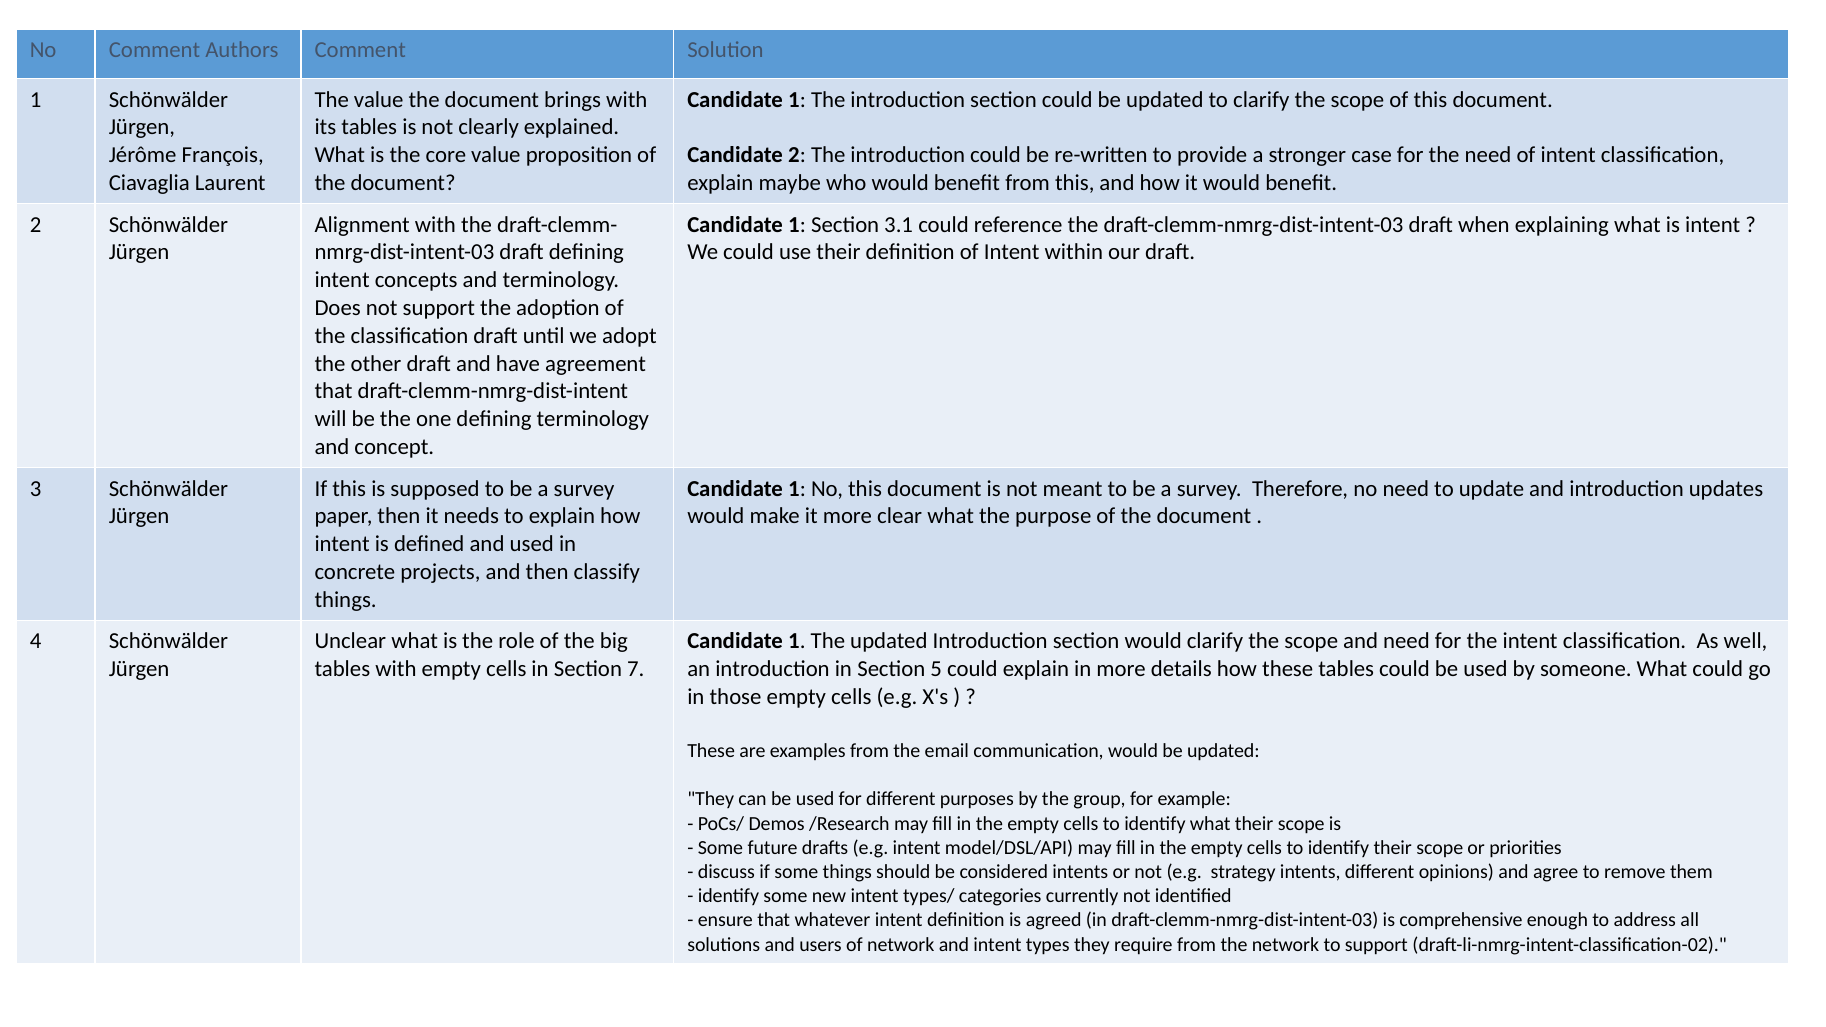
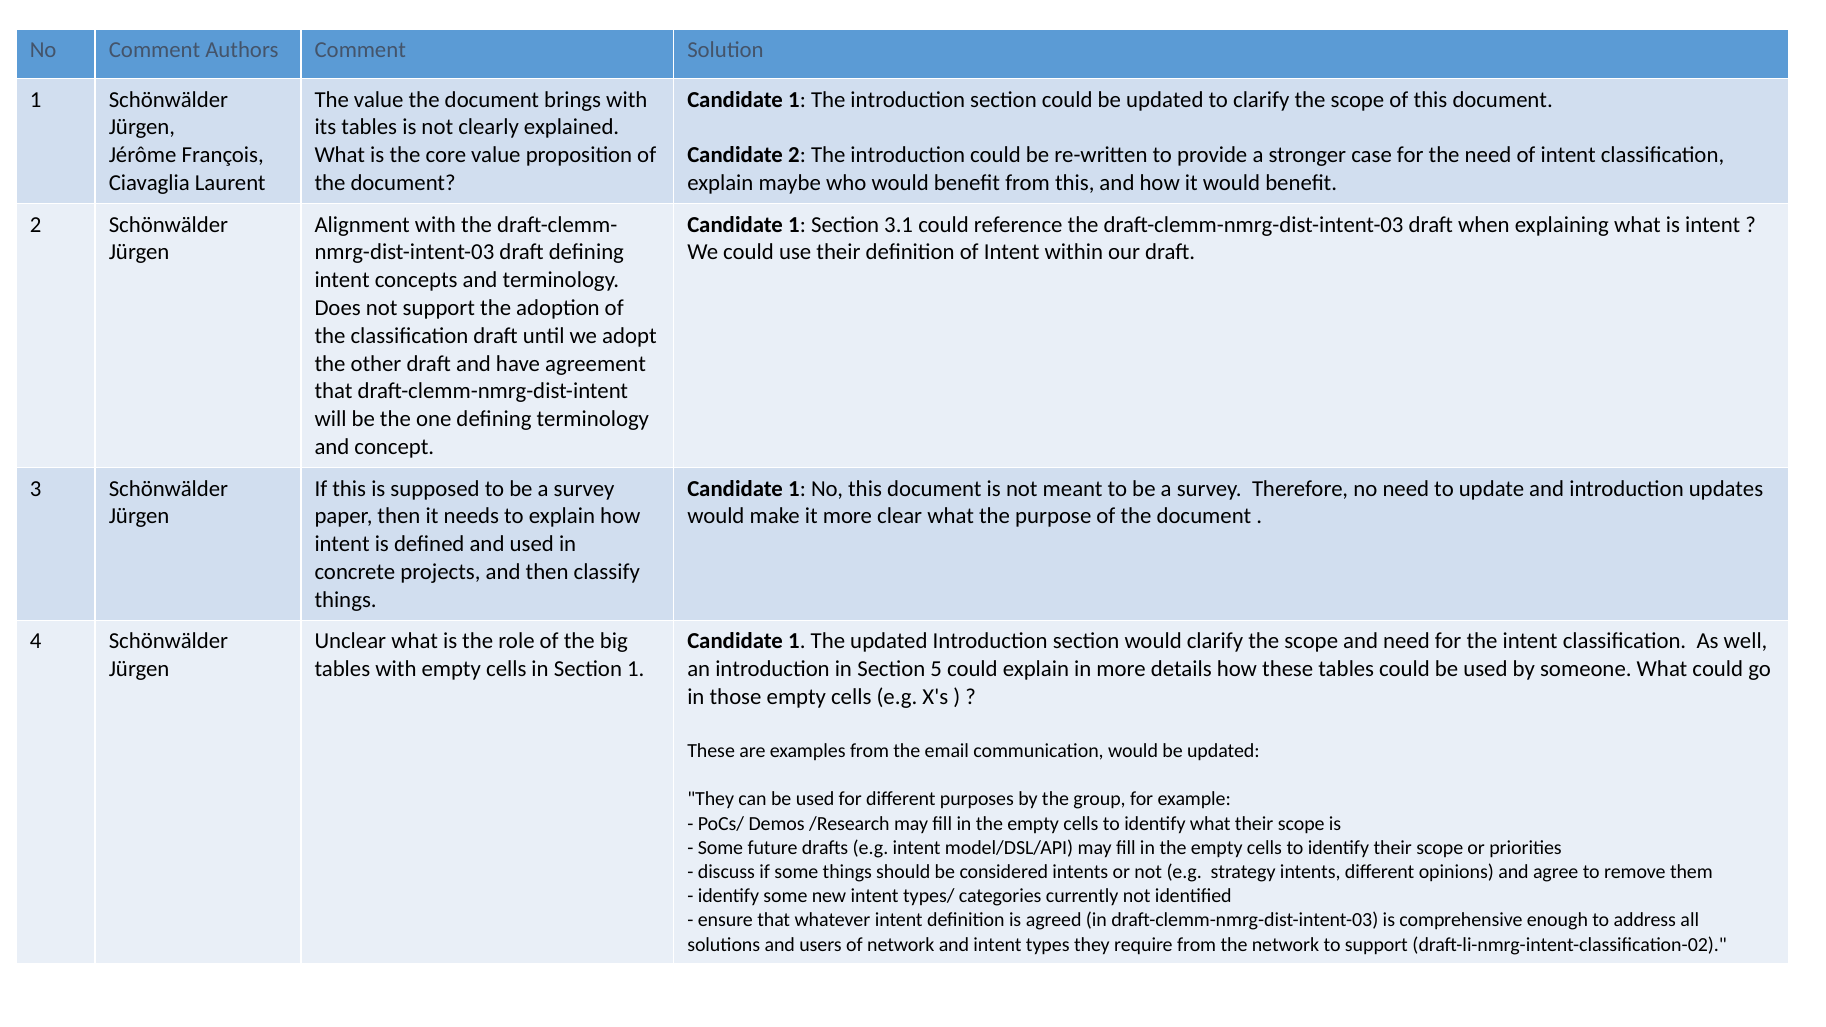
Section 7: 7 -> 1
